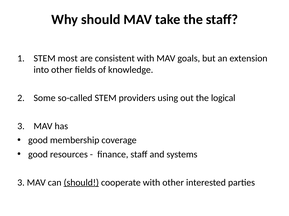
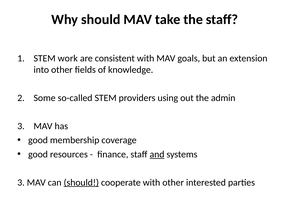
most: most -> work
logical: logical -> admin
and underline: none -> present
